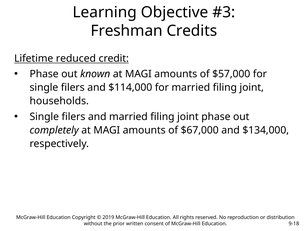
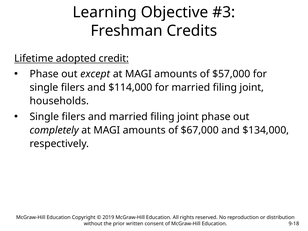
reduced: reduced -> adopted
known: known -> except
